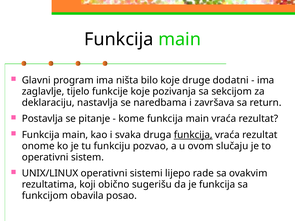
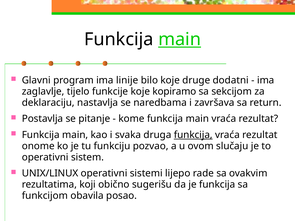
main at (180, 39) underline: none -> present
ništa: ništa -> linije
pozivanja: pozivanja -> kopiramo
